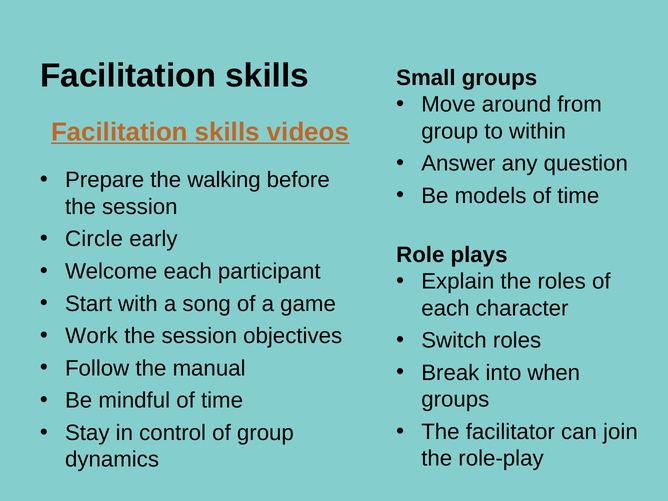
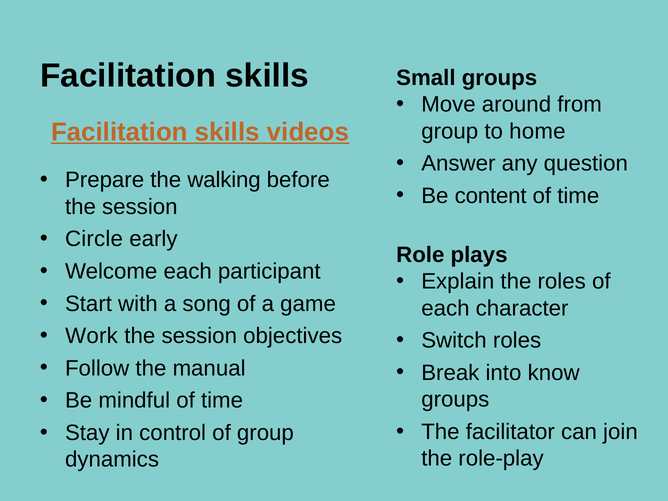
within: within -> home
models: models -> content
when: when -> know
